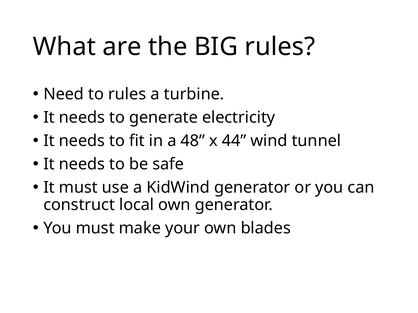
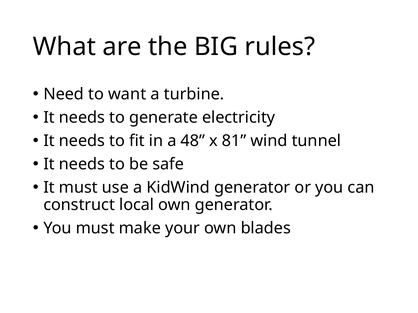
to rules: rules -> want
44: 44 -> 81
